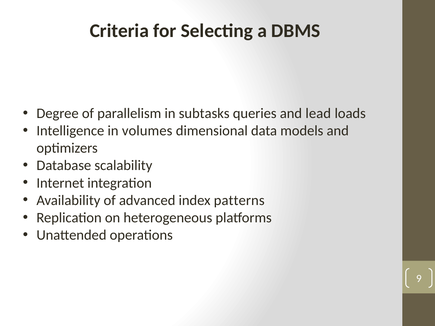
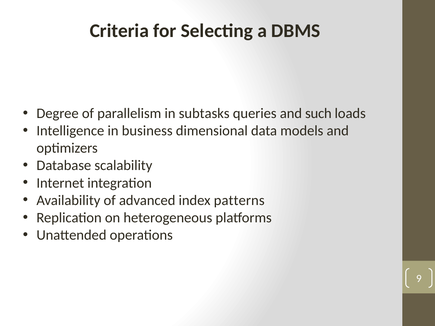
lead: lead -> such
volumes: volumes -> business
